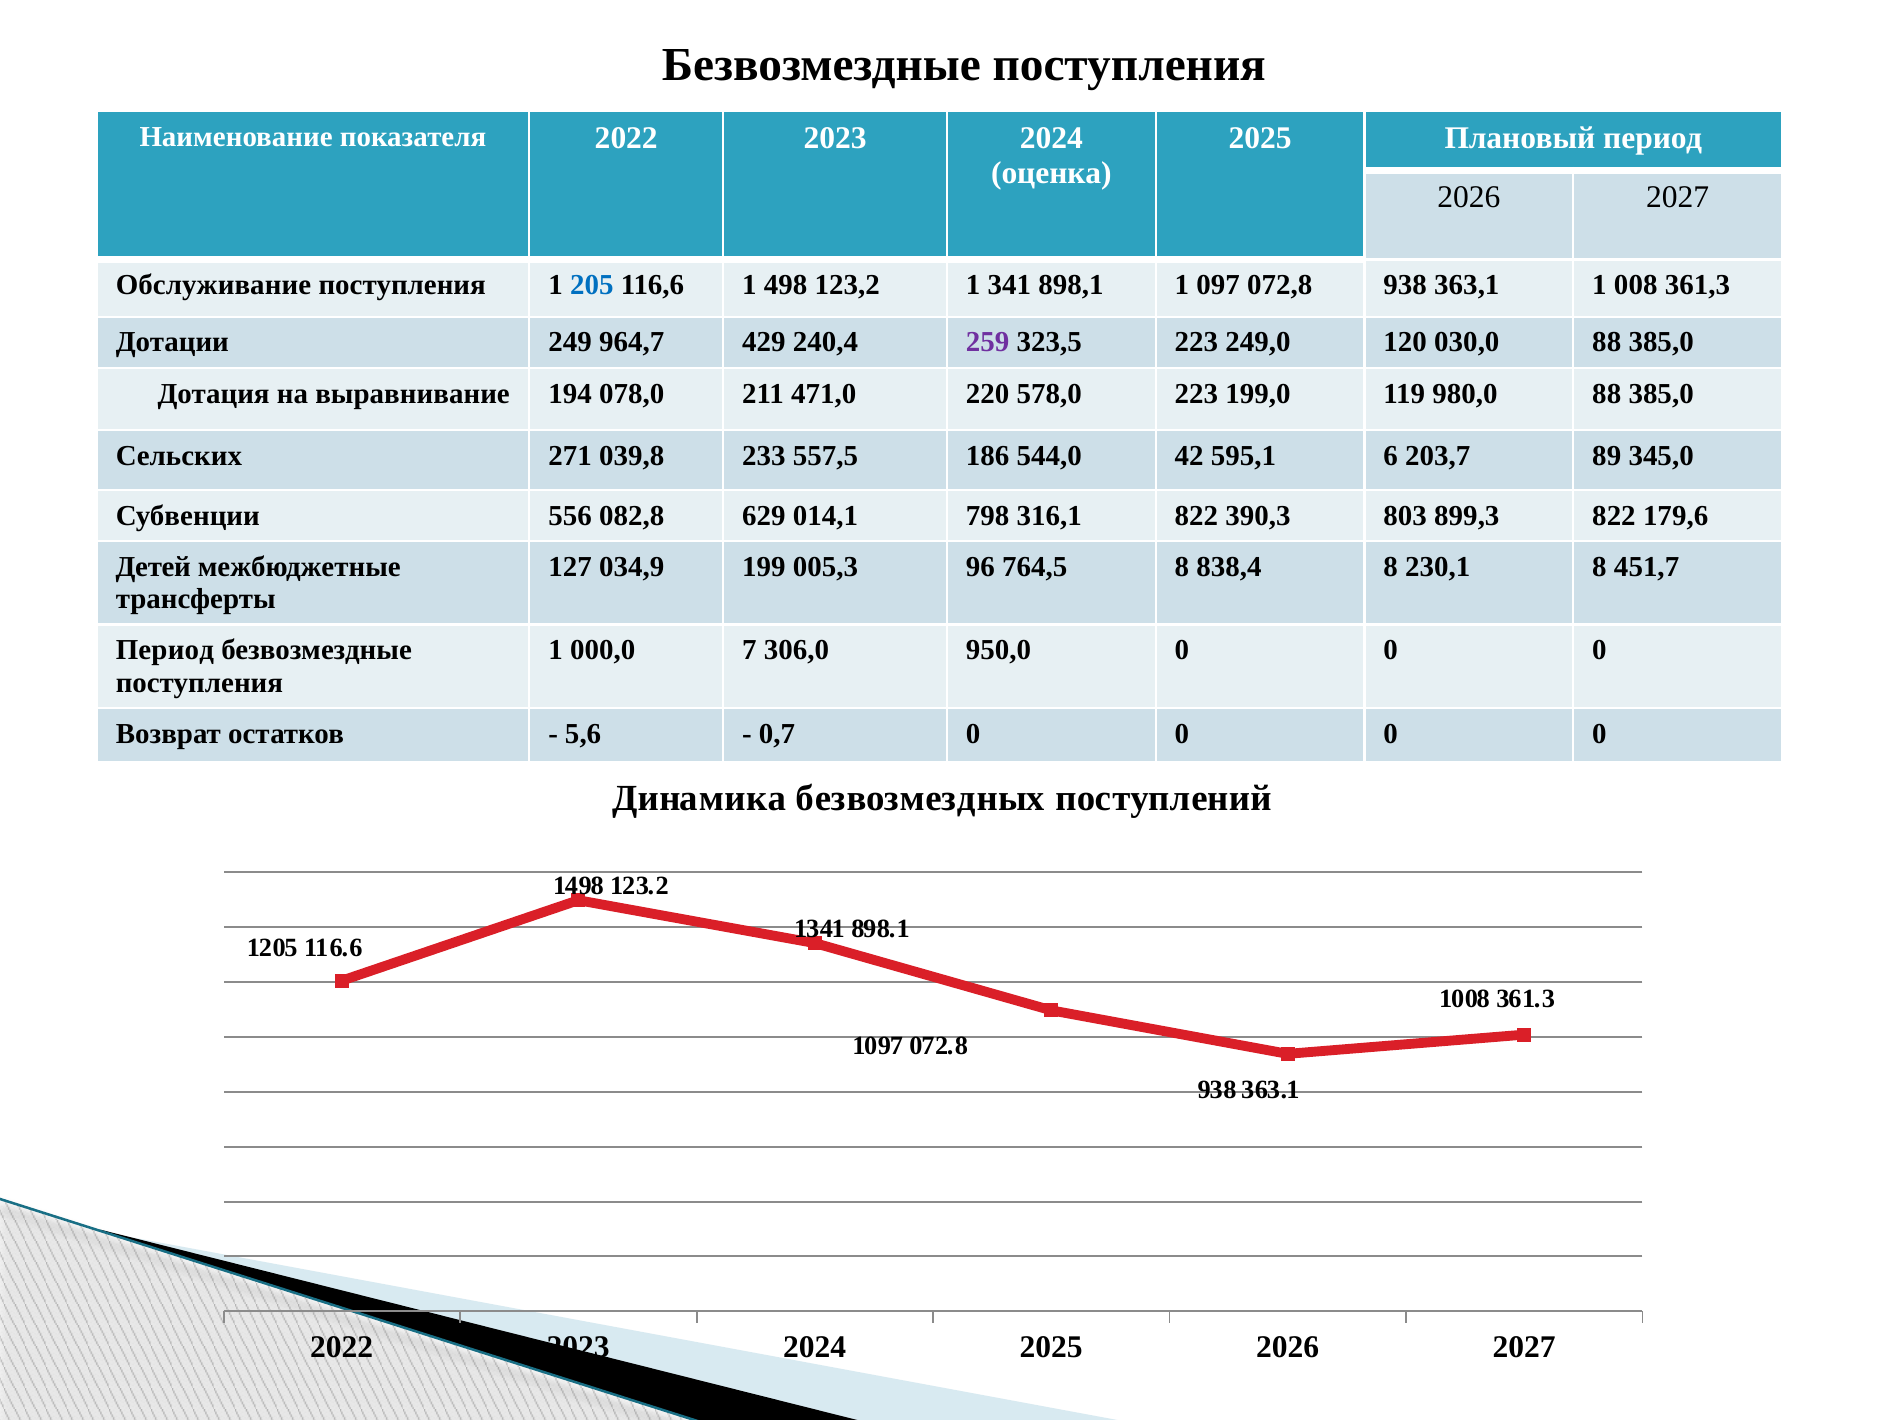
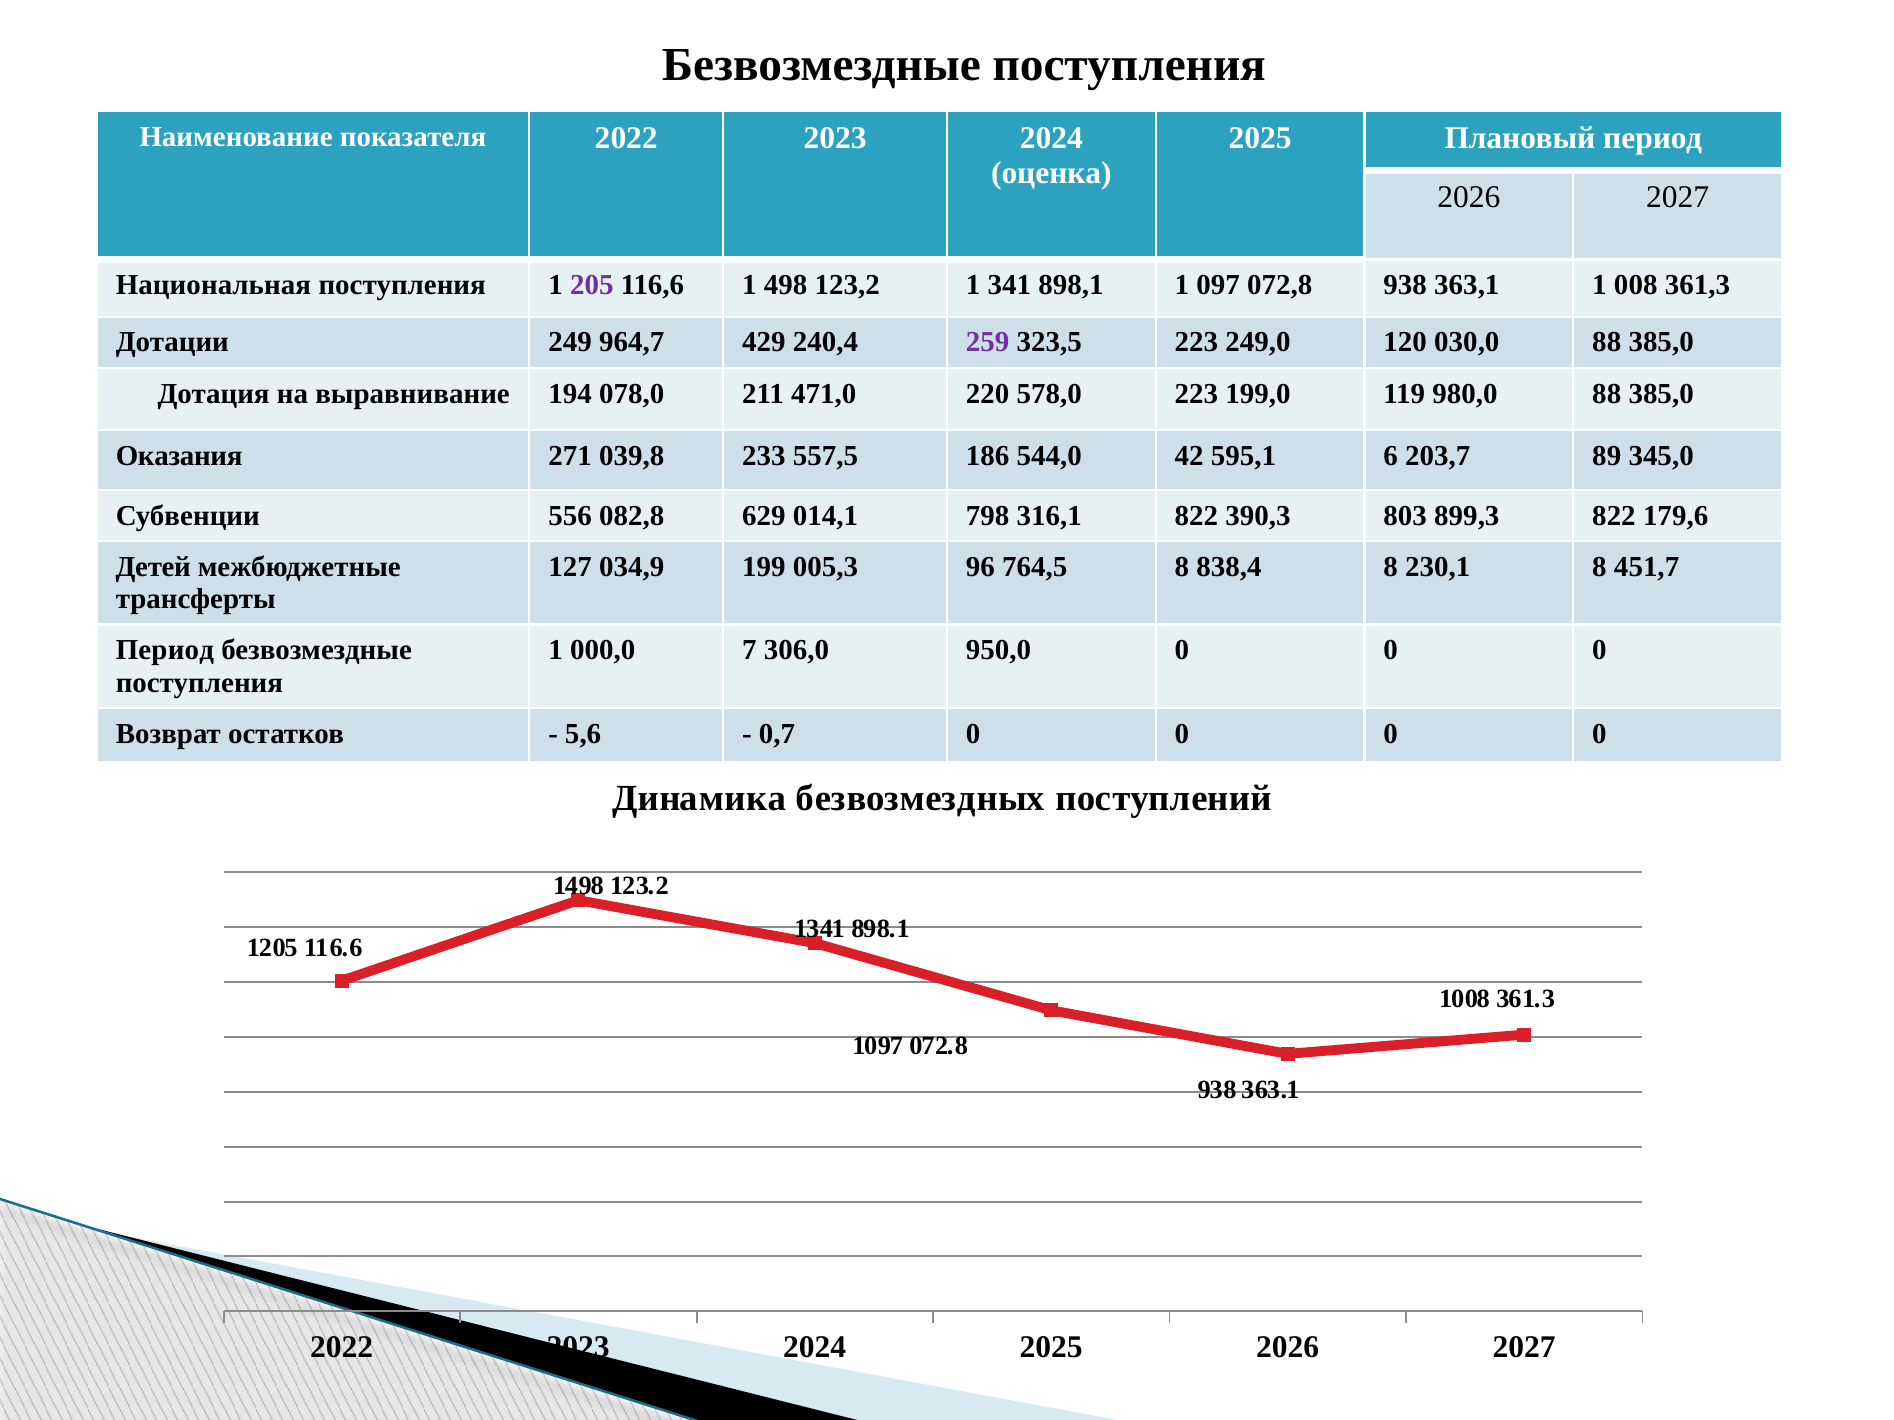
Обслуживание: Обслуживание -> Национальная
205 colour: blue -> purple
Сельских: Сельских -> Оказания
